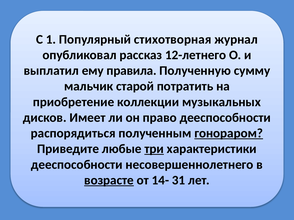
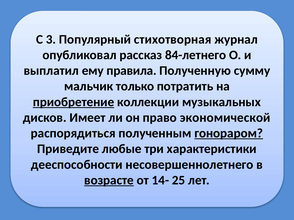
1: 1 -> 3
12-летнего: 12-летнего -> 84-летнего
старой: старой -> только
приобретение underline: none -> present
право дееспособности: дееспособности -> экономической
три underline: present -> none
31: 31 -> 25
